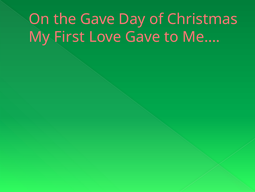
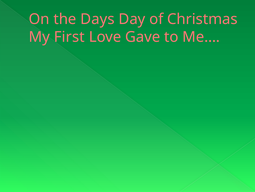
the Gave: Gave -> Days
